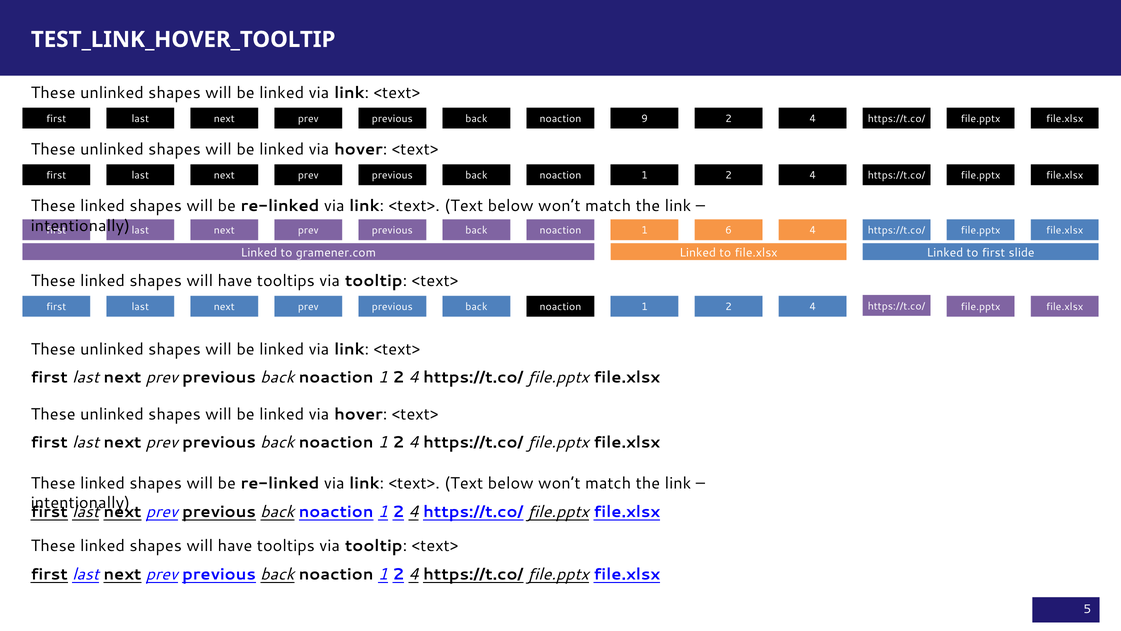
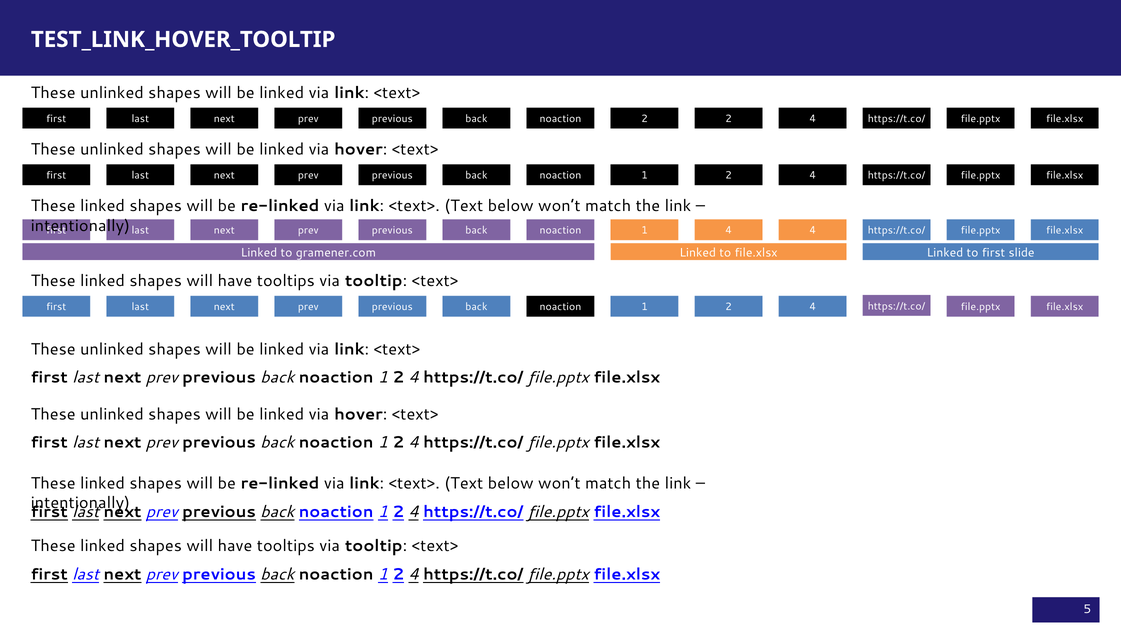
noaction 9: 9 -> 2
1 6: 6 -> 4
